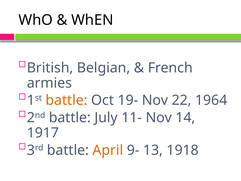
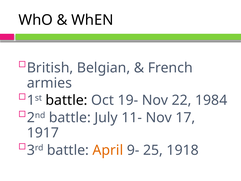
battle at (67, 100) colour: orange -> black
1964: 1964 -> 1984
14: 14 -> 17
13: 13 -> 25
